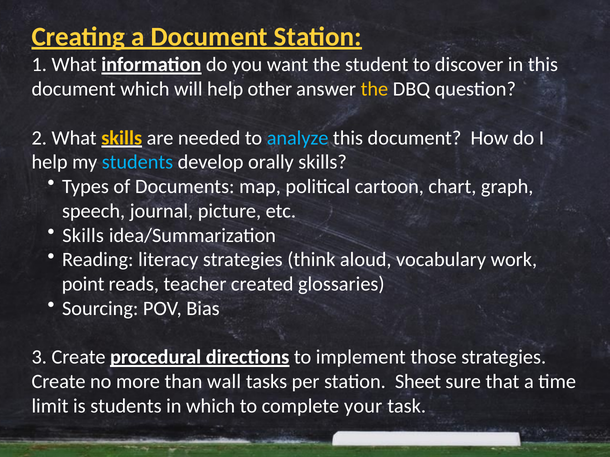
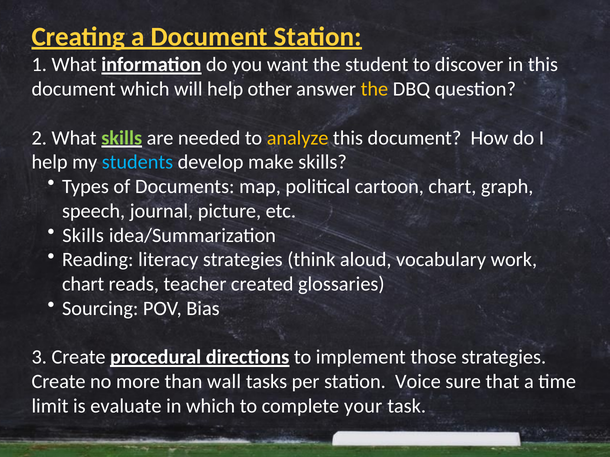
skills at (122, 138) colour: yellow -> light green
analyze colour: light blue -> yellow
orally: orally -> make
point at (83, 284): point -> chart
Sheet: Sheet -> Voice
is students: students -> evaluate
